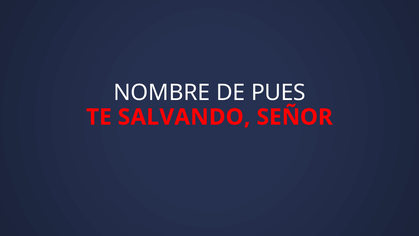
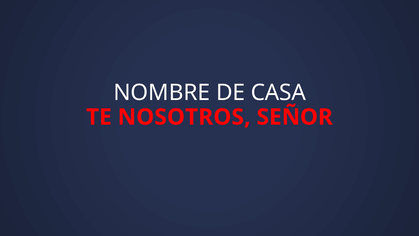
PUES: PUES -> CASA
SALVANDO: SALVANDO -> NOSOTROS
